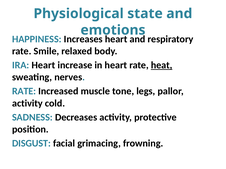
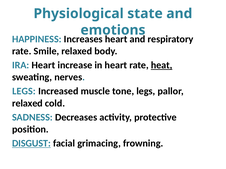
RATE at (24, 91): RATE -> LEGS
activity at (27, 104): activity -> relaxed
DISGUST underline: none -> present
